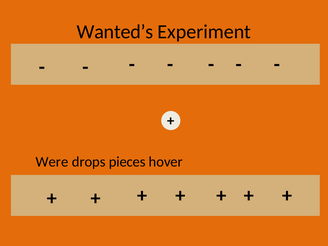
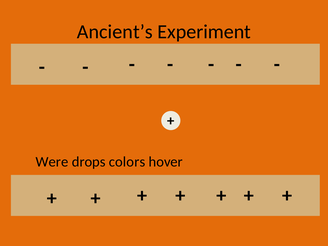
Wanted’s: Wanted’s -> Ancient’s
pieces: pieces -> colors
